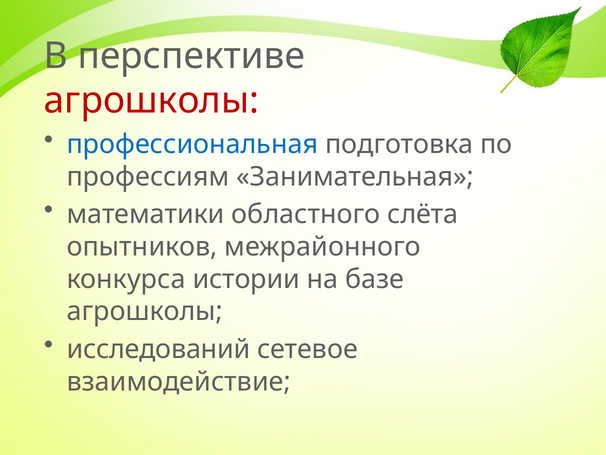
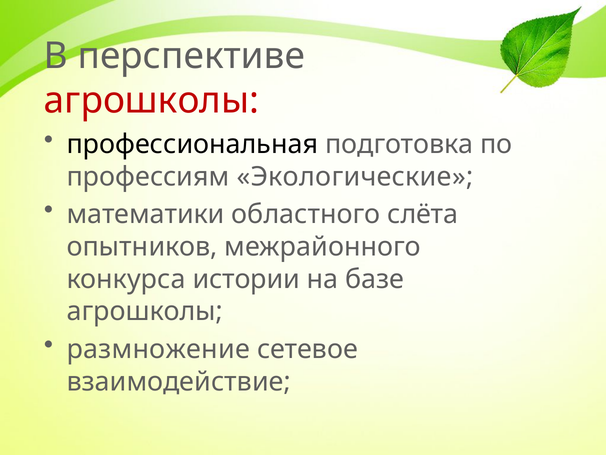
профессиональная colour: blue -> black
Занимательная: Занимательная -> Экологические
исследований: исследований -> размножение
